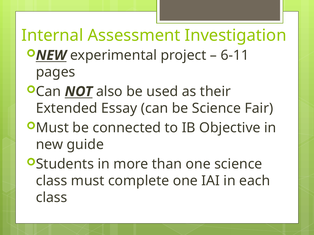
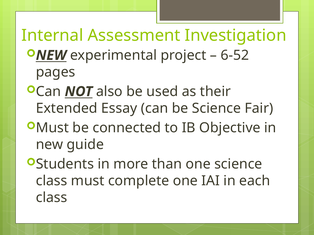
6-11: 6-11 -> 6-52
